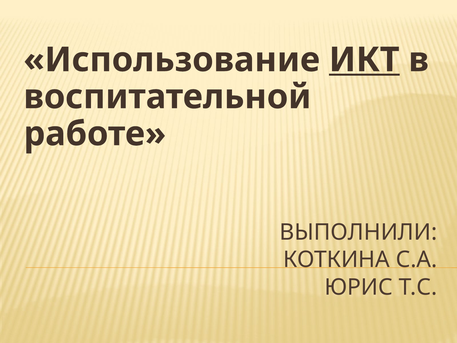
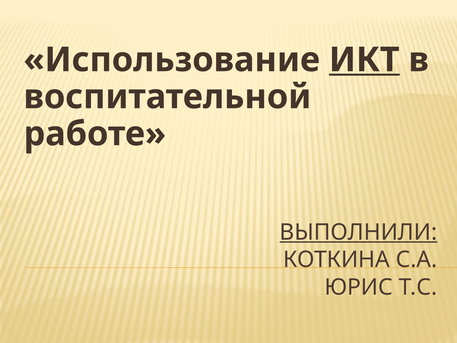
ВЫПОЛНИЛИ underline: none -> present
